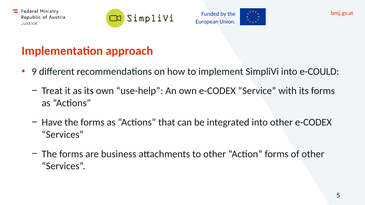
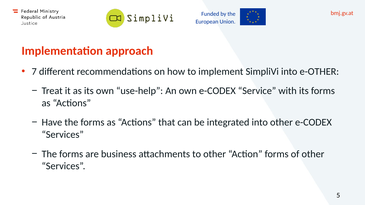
9: 9 -> 7
e-COULD: e-COULD -> e-OTHER
